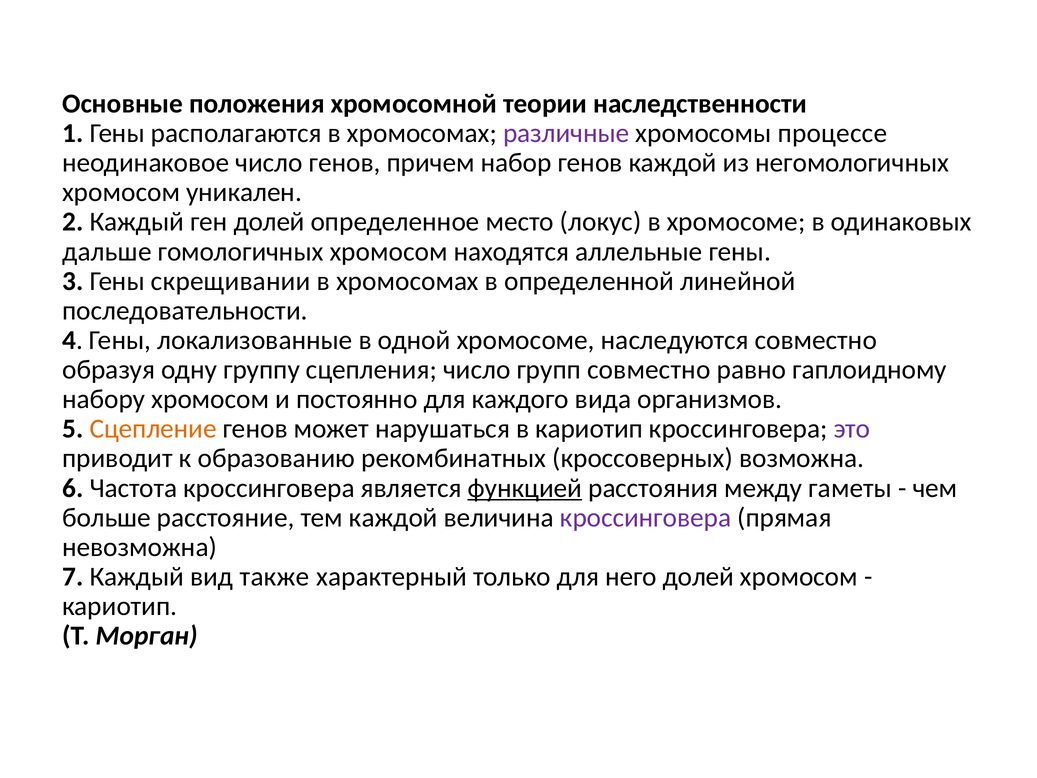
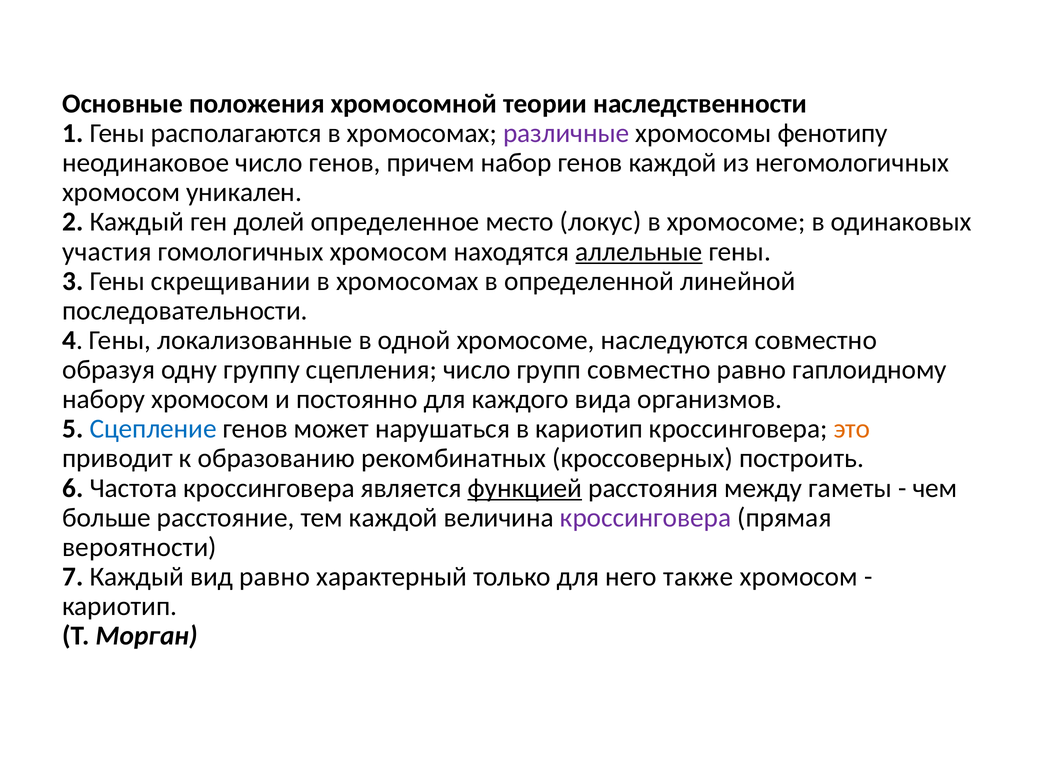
процессе: процессе -> фенотипу
дальше: дальше -> участия
аллельные underline: none -> present
Сцепление colour: orange -> blue
это colour: purple -> orange
возможна: возможна -> построить
невозможна: невозможна -> вероятности
вид также: также -> равно
него долей: долей -> также
